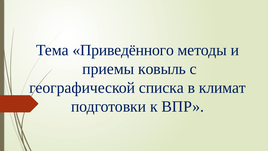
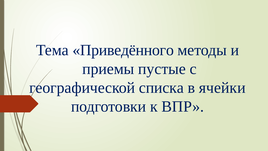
ковыль: ковыль -> пустые
климат: климат -> ячейки
